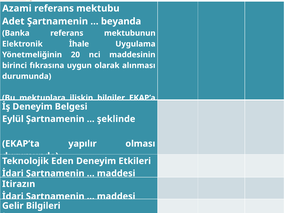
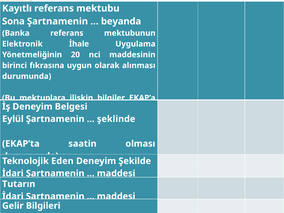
Azami: Azami -> Kayıtlı
Adet: Adet -> Sona
yapılır: yapılır -> saatin
Etkileri: Etkileri -> Şekilde
Itirazın: Itirazın -> Tutarın
